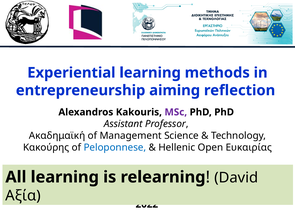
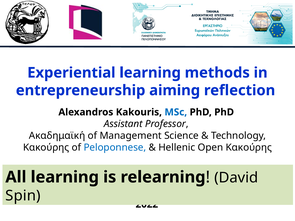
MSc colour: purple -> blue
Open Ευκαιρίας: Ευκαιρίας -> Κακούρης
Αξία: Αξία -> Spin
